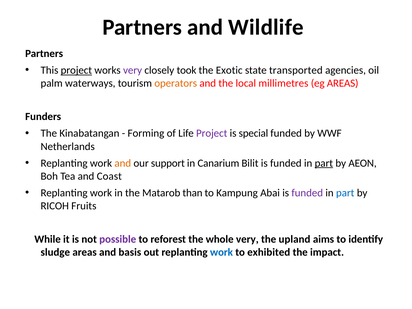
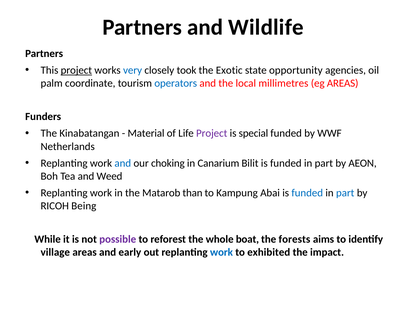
very at (133, 70) colour: purple -> blue
transported: transported -> opportunity
waterways: waterways -> coordinate
operators colour: orange -> blue
Forming: Forming -> Material
and at (123, 163) colour: orange -> blue
support: support -> choking
part at (324, 163) underline: present -> none
Coast: Coast -> Weed
funded at (307, 193) colour: purple -> blue
Fruits: Fruits -> Being
whole very: very -> boat
upland: upland -> forests
sludge: sludge -> village
basis: basis -> early
